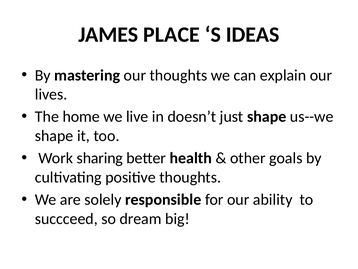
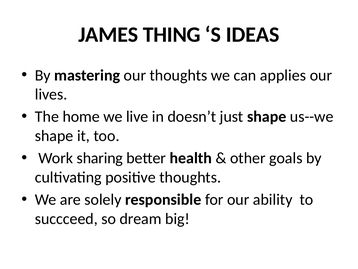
PLACE: PLACE -> THING
explain: explain -> applies
